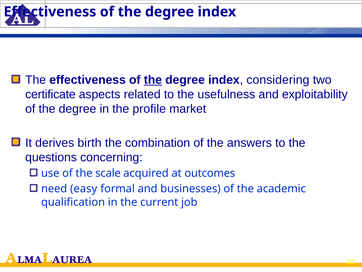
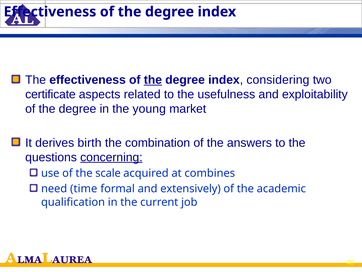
profile: profile -> young
concerning underline: none -> present
outcomes: outcomes -> combines
easy: easy -> time
businesses: businesses -> extensively
